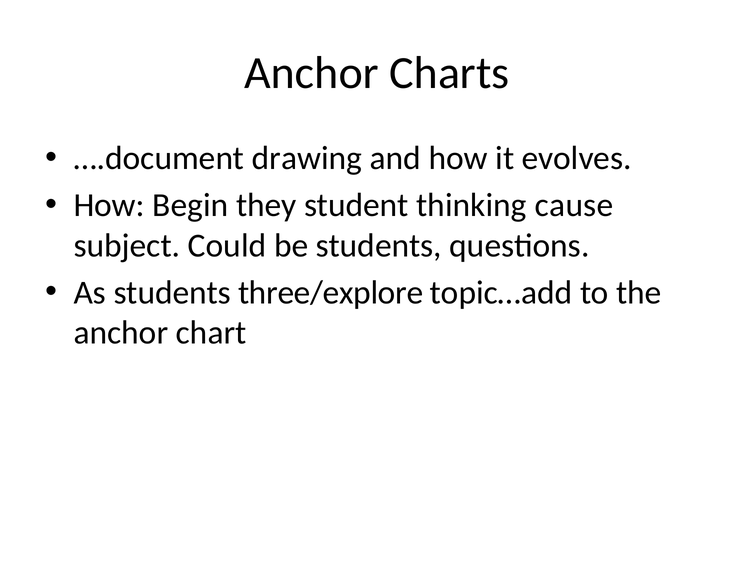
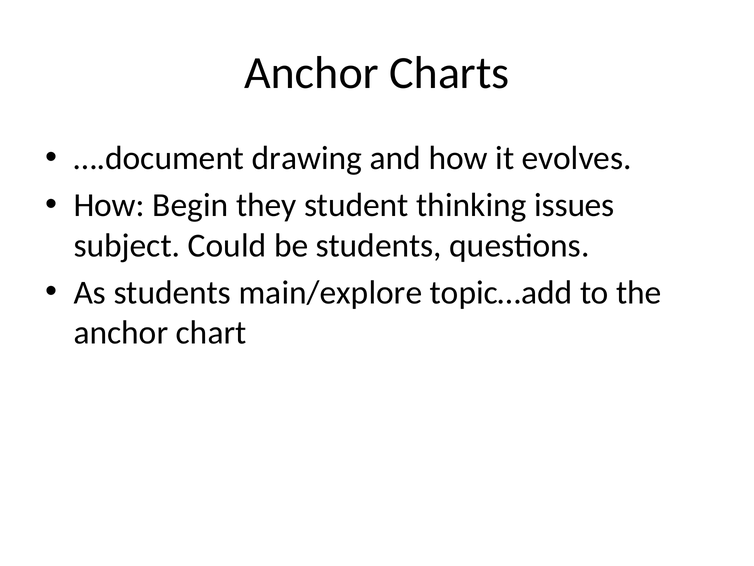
cause: cause -> issues
three/explore: three/explore -> main/explore
